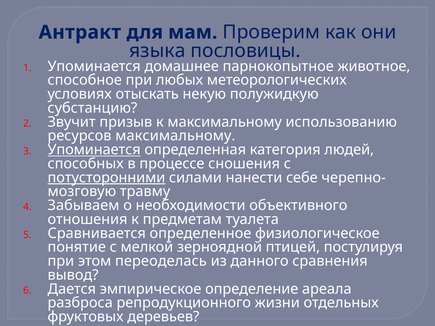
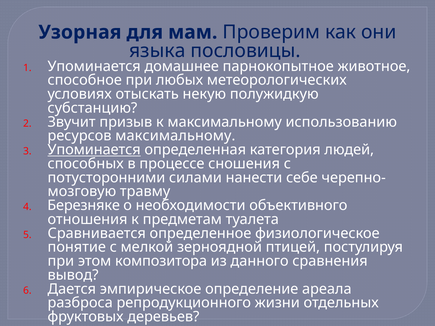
Антракт: Антракт -> Узорная
потусторонними underline: present -> none
Забываем: Забываем -> Березняке
переоделась: переоделась -> композитора
